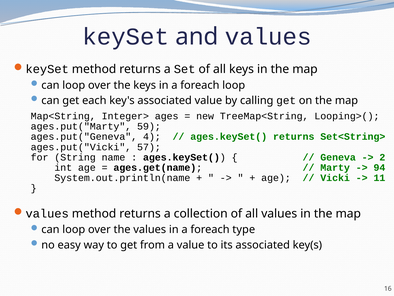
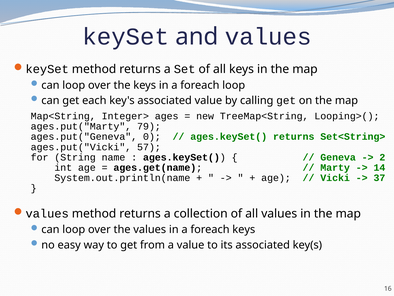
59: 59 -> 79
4: 4 -> 0
94: 94 -> 14
11: 11 -> 37
foreach type: type -> keys
